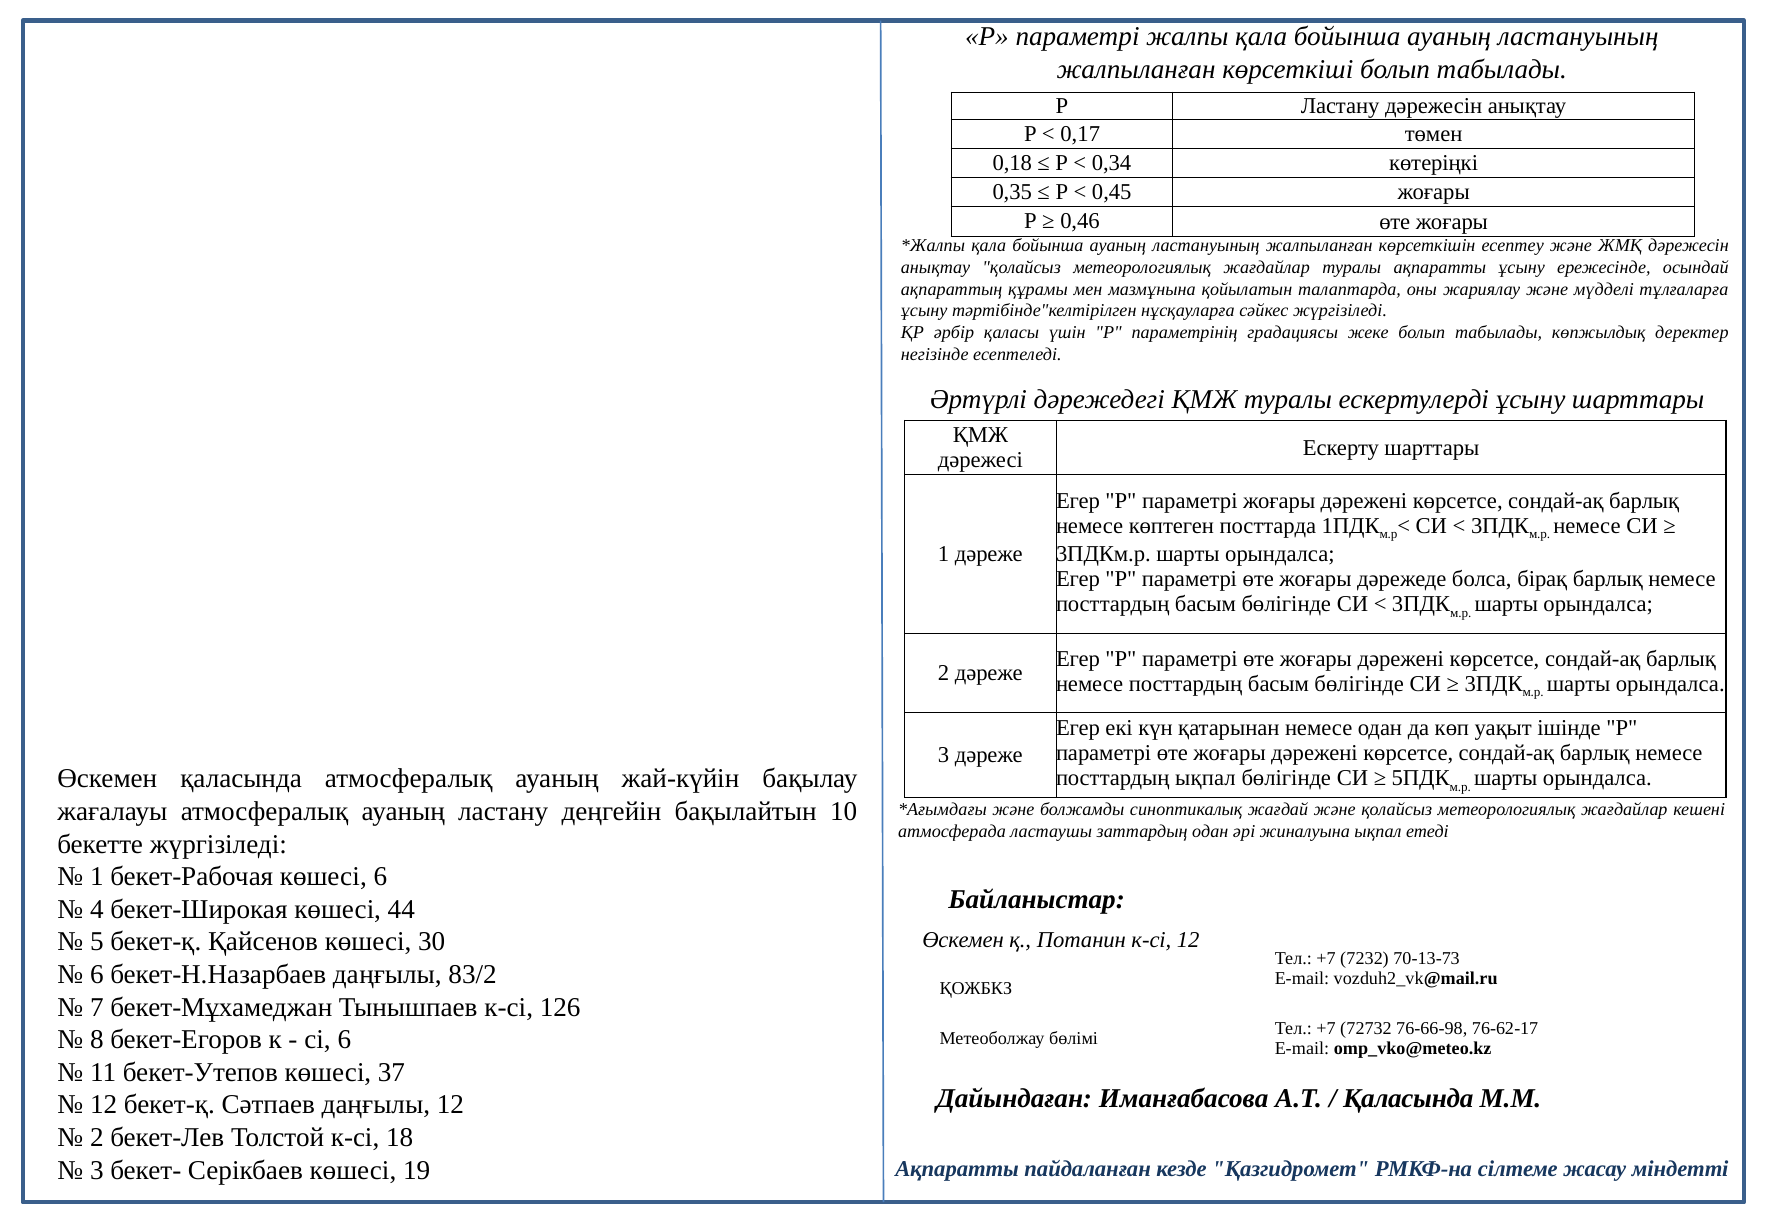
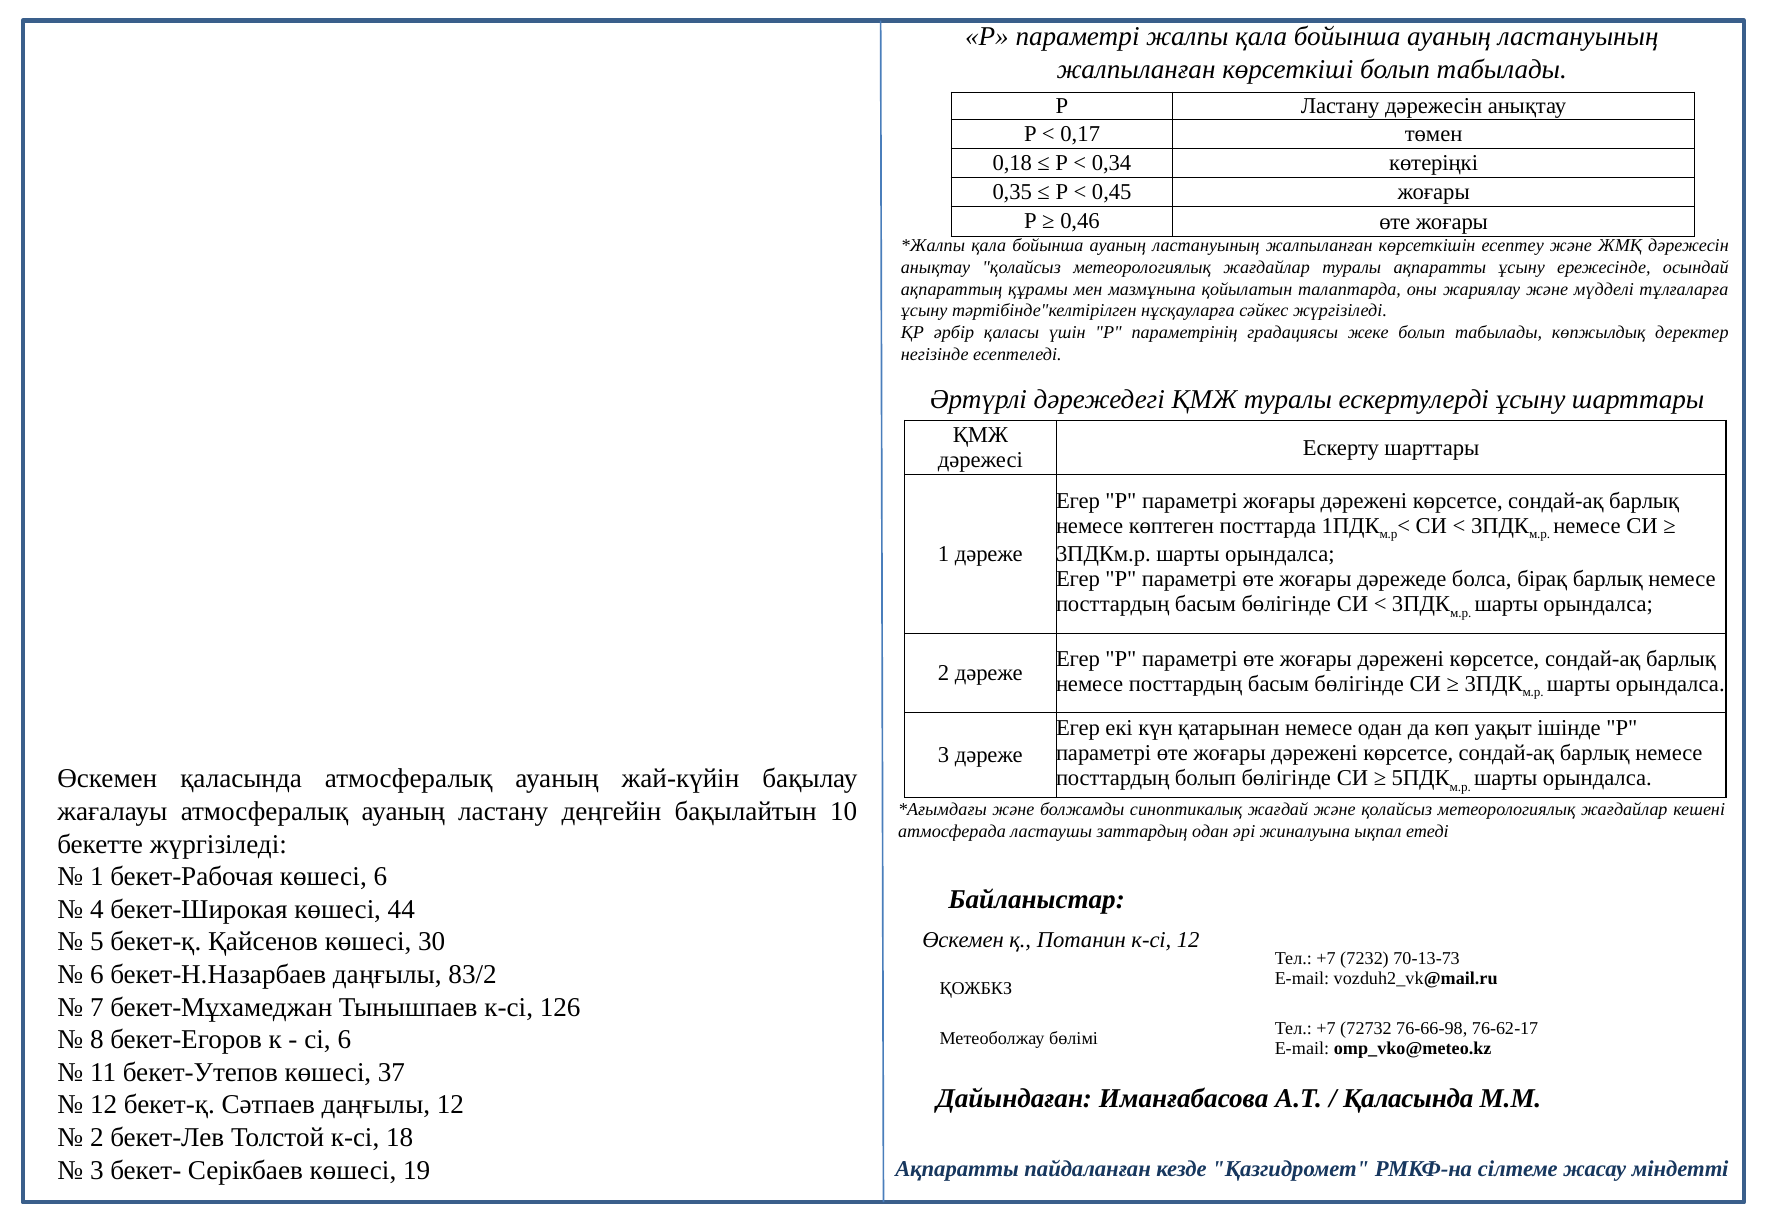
посттардың ықпал: ықпал -> болып
